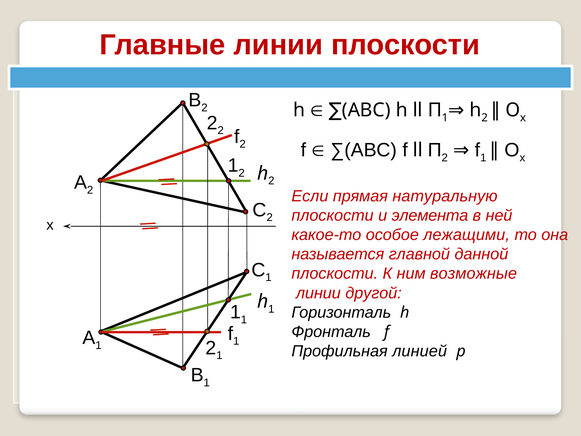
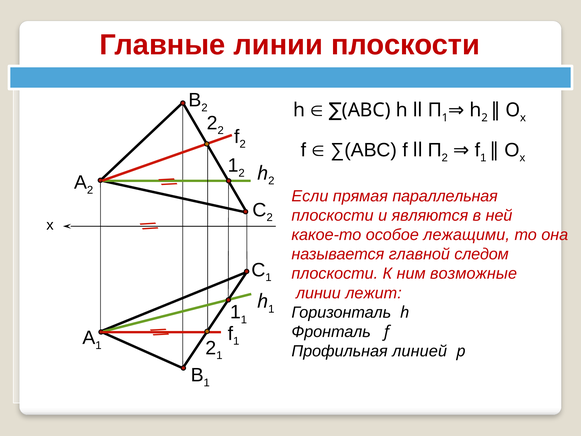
натуральную: натуральную -> параллельная
элемента: элемента -> являются
данной: данной -> следом
другой: другой -> лежит
